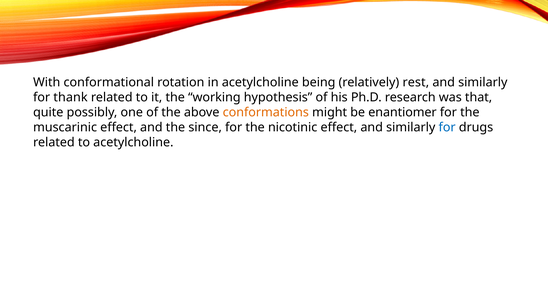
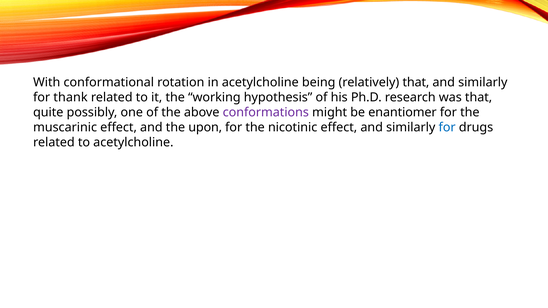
relatively rest: rest -> that
conformations colour: orange -> purple
since: since -> upon
